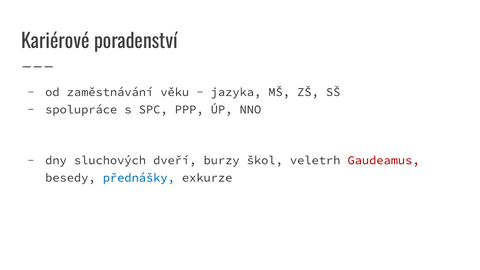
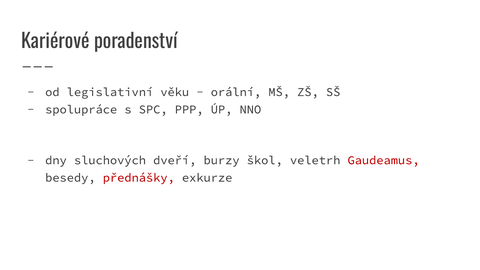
zaměstnávání: zaměstnávání -> legislativní
jazyka: jazyka -> orální
přednášky colour: blue -> red
